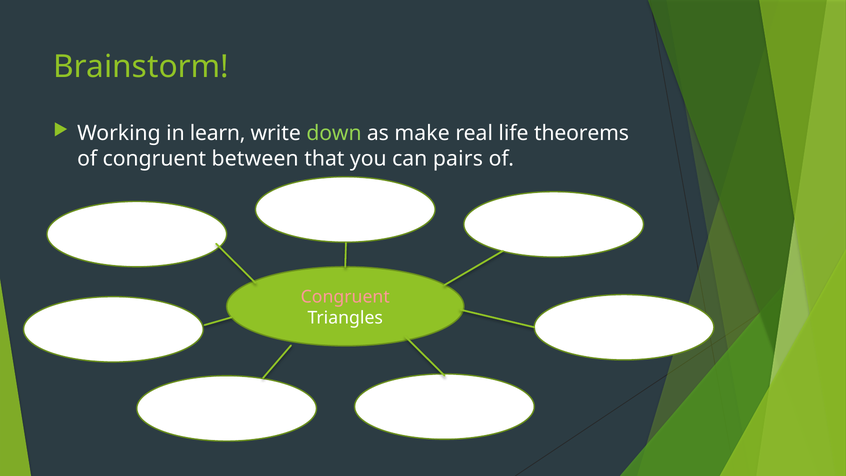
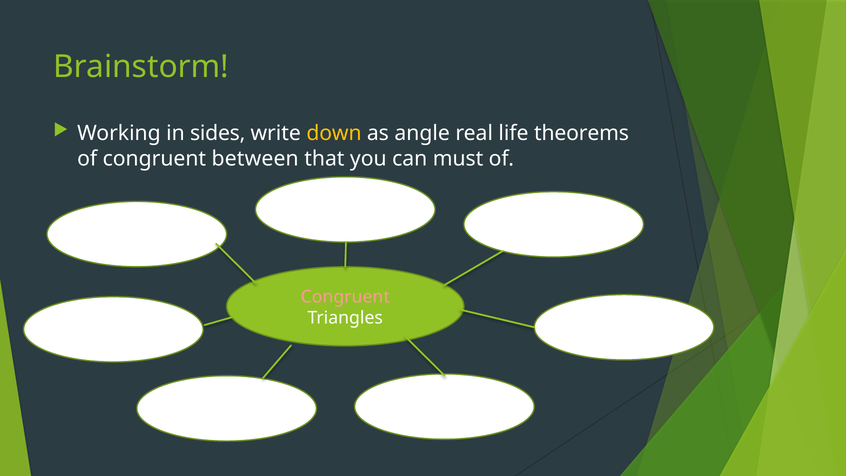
learn: learn -> sides
down colour: light green -> yellow
make: make -> angle
pairs: pairs -> must
